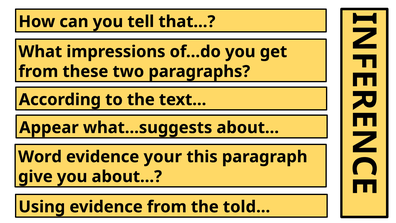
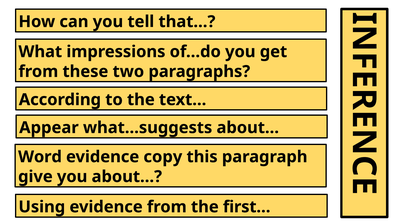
your: your -> copy
told…: told… -> first…
